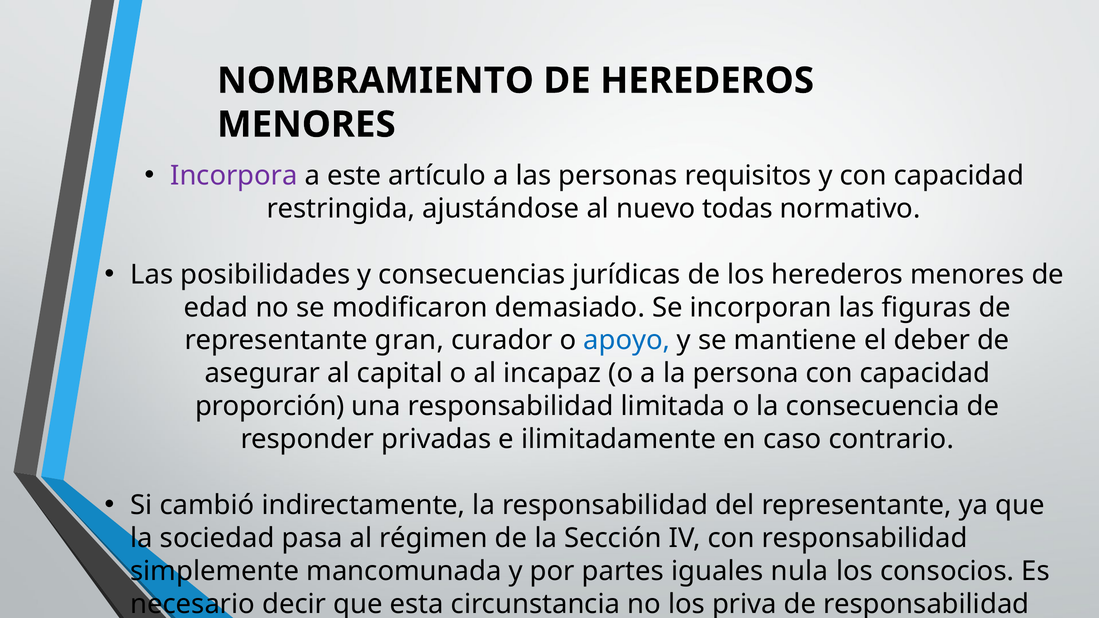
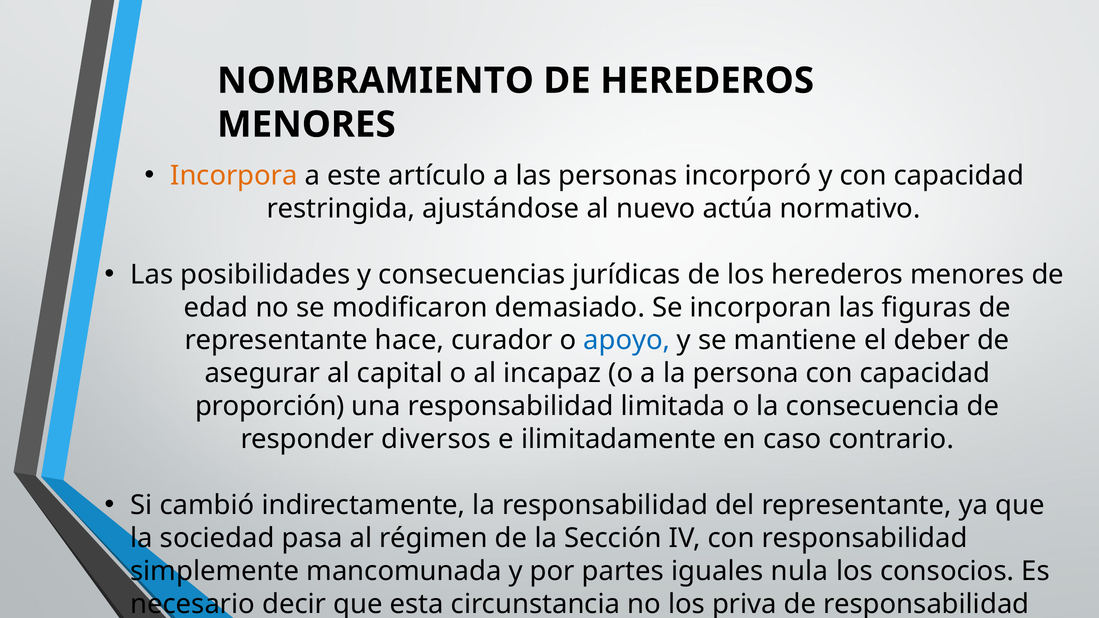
Incorpora colour: purple -> orange
requisitos: requisitos -> incorporó
todas: todas -> actúa
gran: gran -> hace
privadas: privadas -> diversos
